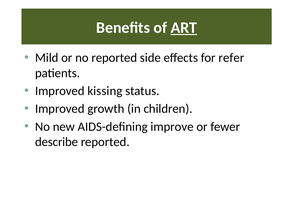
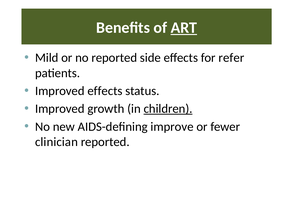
Improved kissing: kissing -> effects
children underline: none -> present
describe: describe -> clinician
